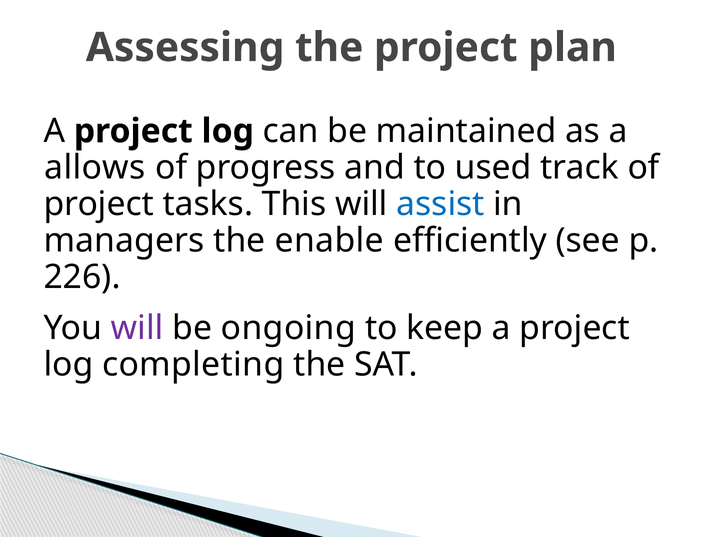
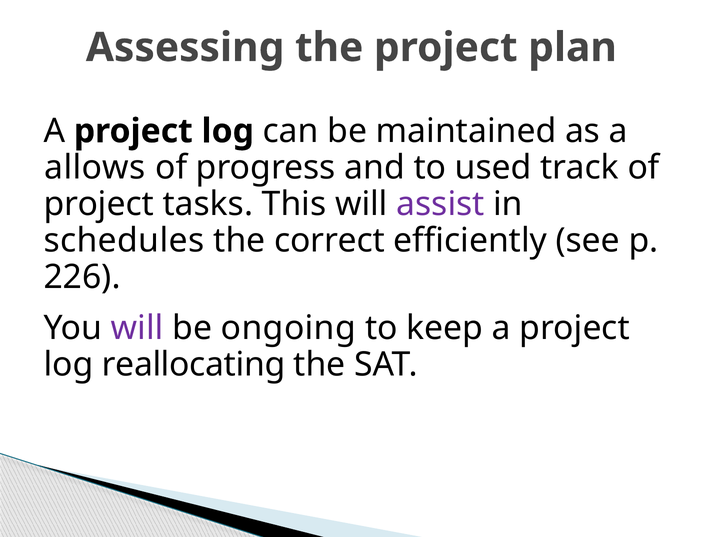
assist colour: blue -> purple
managers: managers -> schedules
enable: enable -> correct
completing: completing -> reallocating
